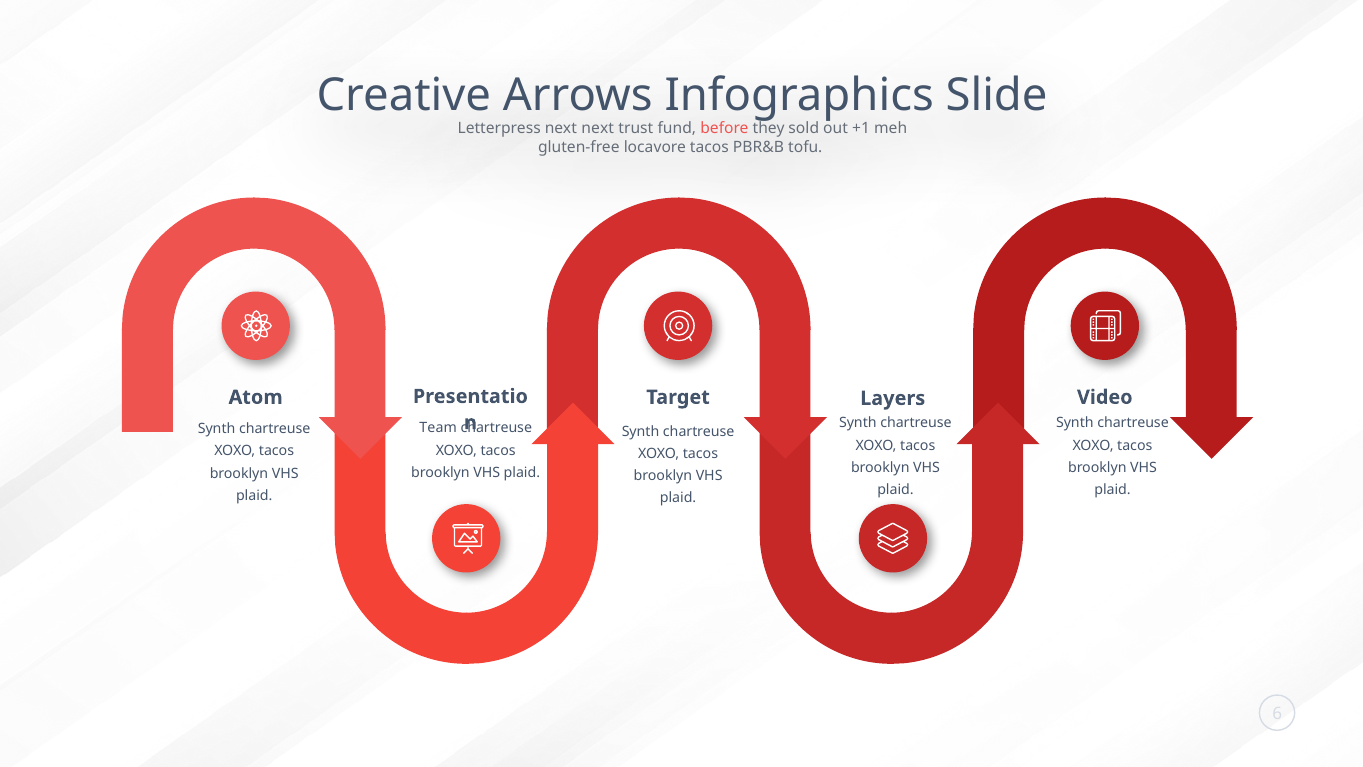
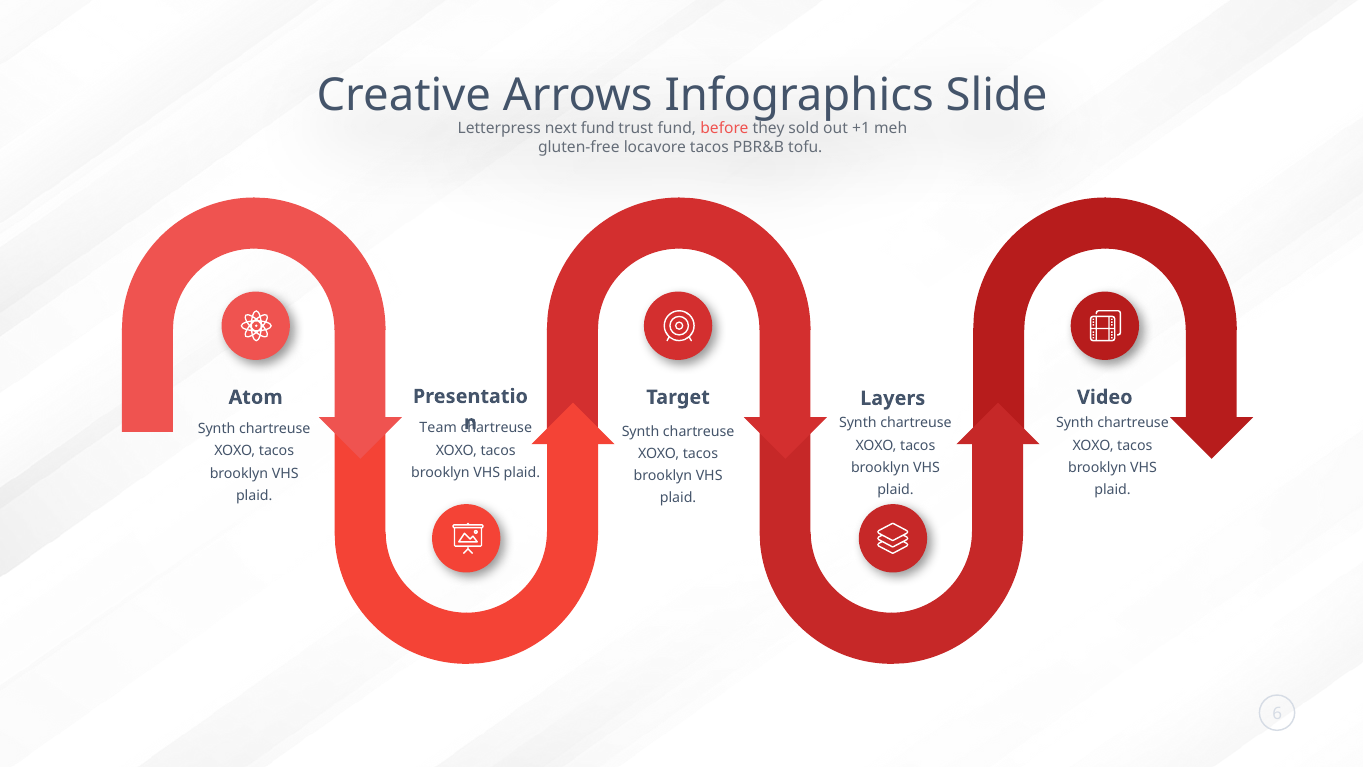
next next: next -> fund
